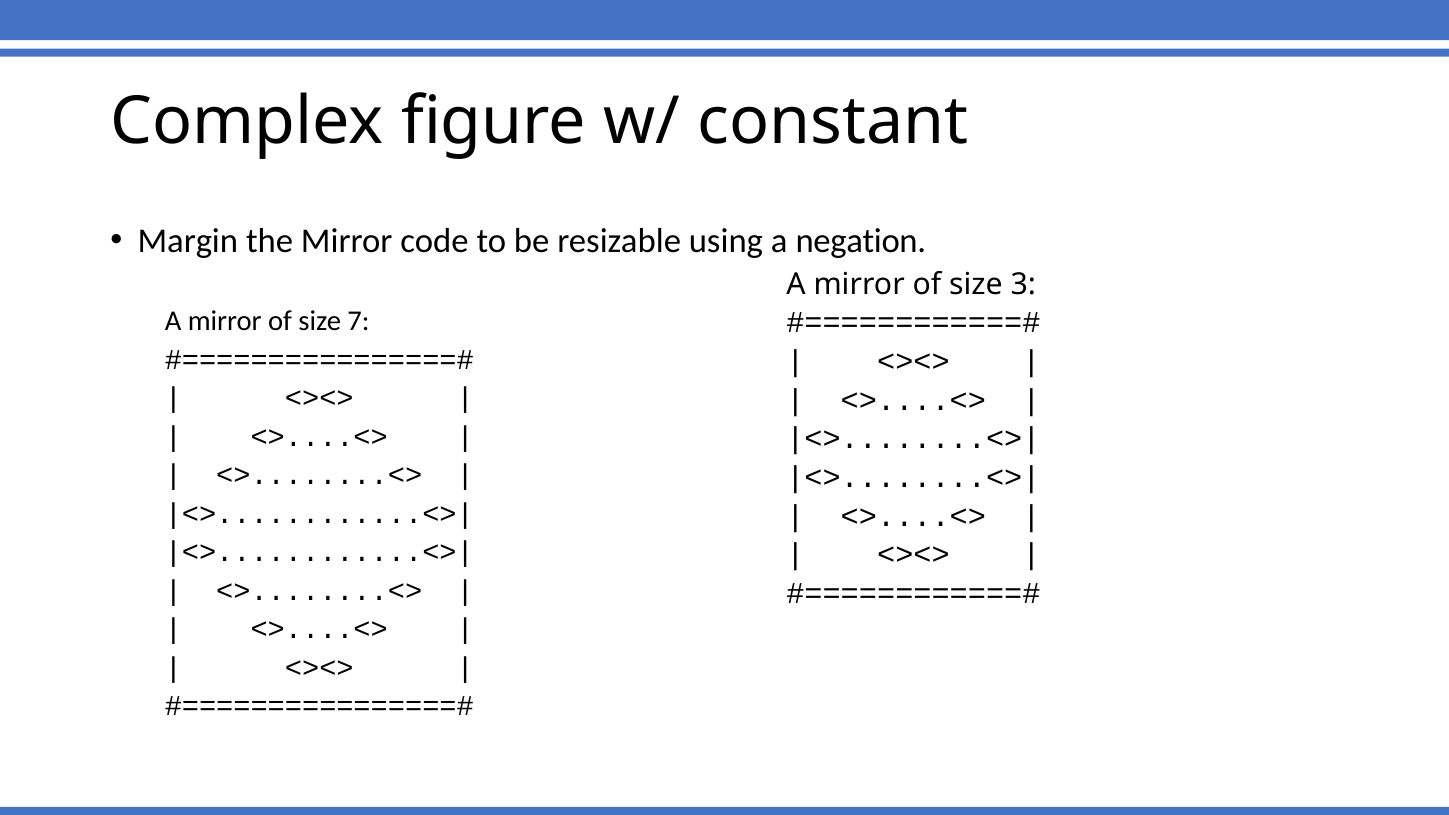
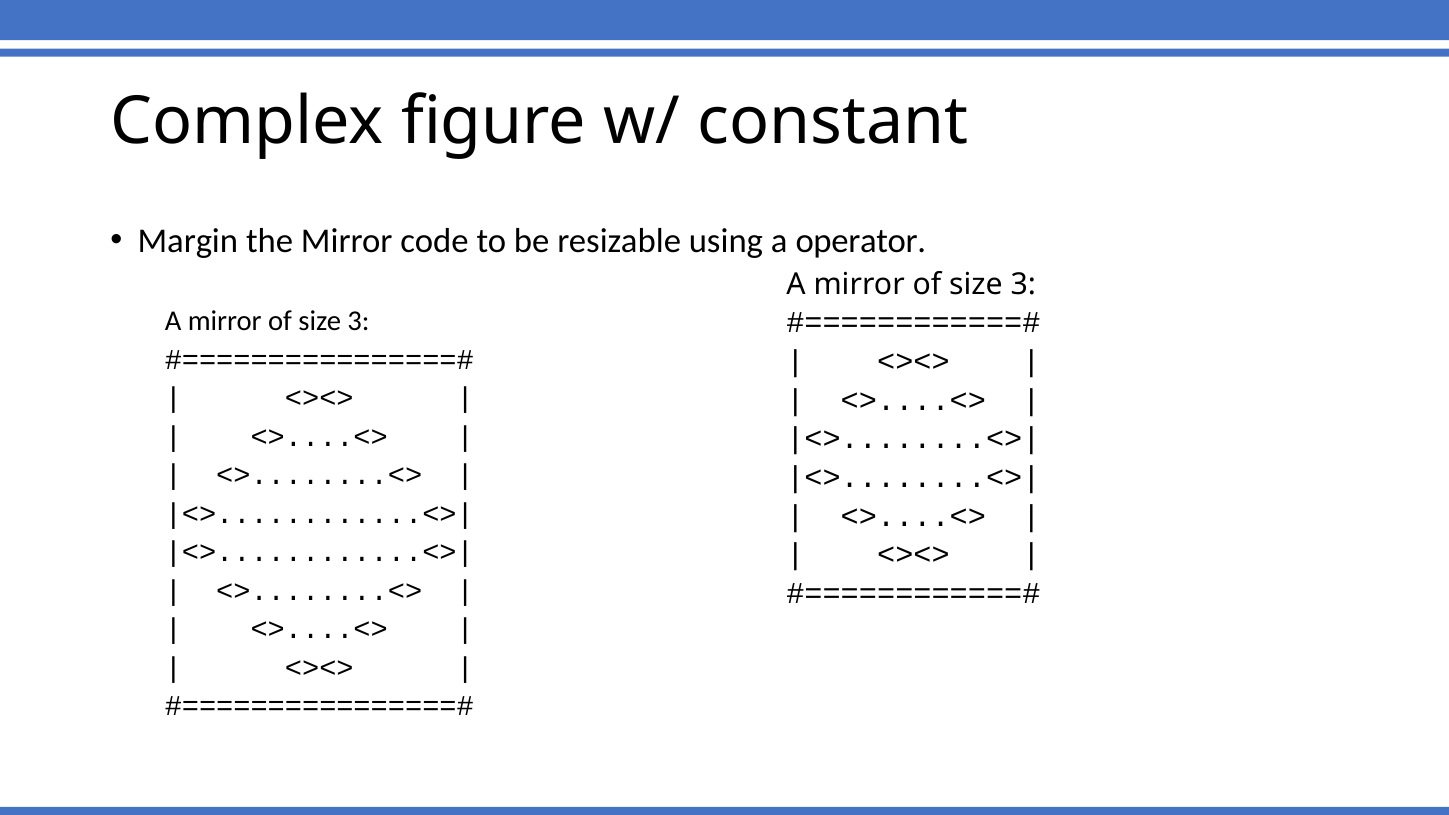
negation: negation -> operator
7 at (358, 321): 7 -> 3
